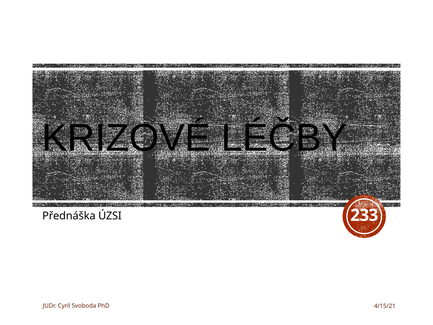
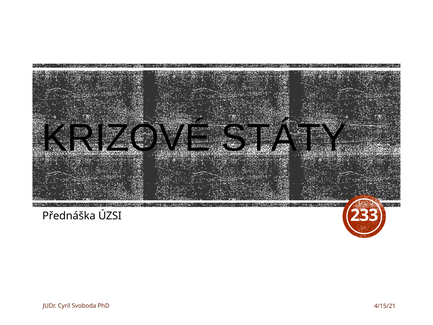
LÉČBY: LÉČBY -> STÁTY
